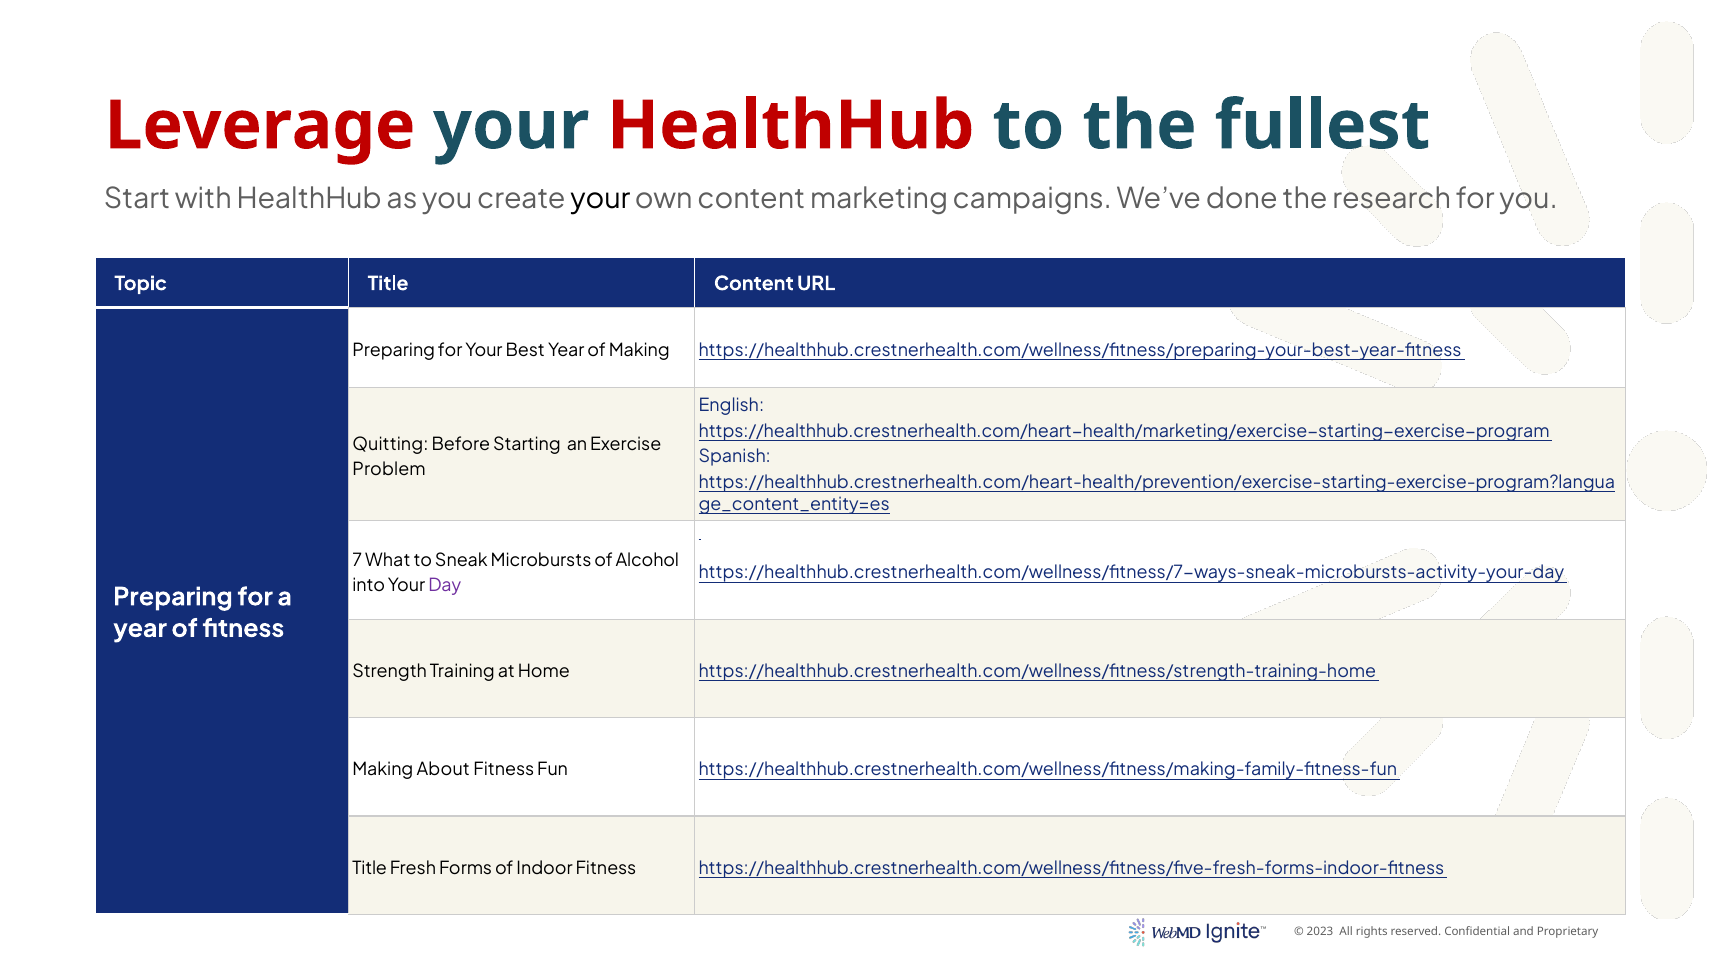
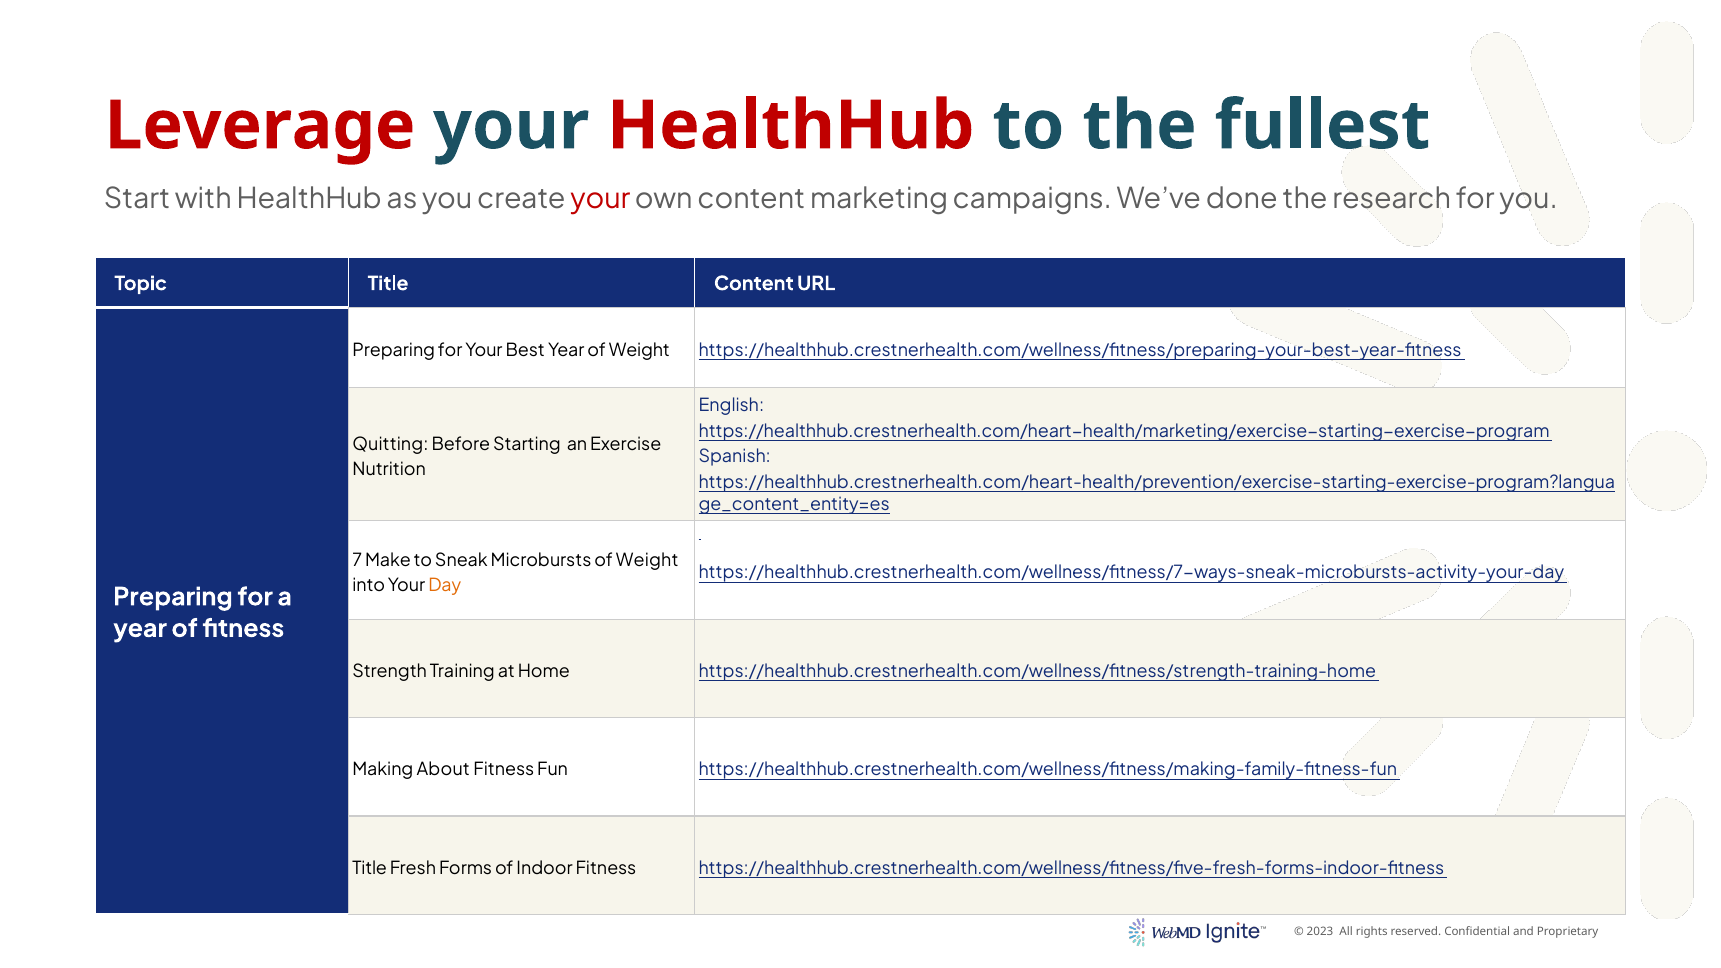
your at (600, 199) colour: black -> red
Year of Making: Making -> Weight
Problem: Problem -> Nutrition
What: What -> Make
Microbursts of Alcohol: Alcohol -> Weight
Day colour: purple -> orange
